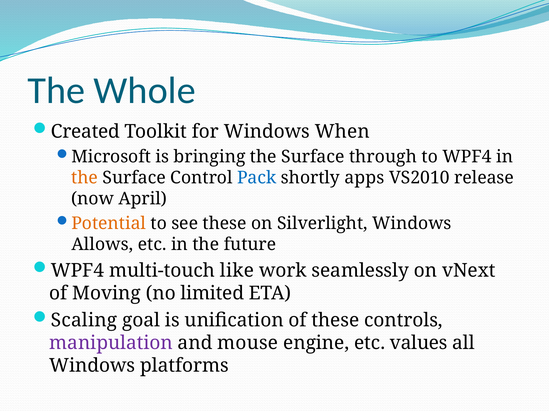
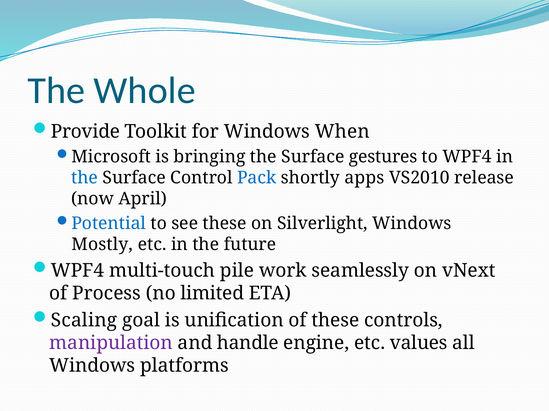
Created: Created -> Provide
through: through -> gestures
the at (85, 178) colour: orange -> blue
Potential colour: orange -> blue
Allows: Allows -> Mostly
like: like -> pile
Moving: Moving -> Process
mouse: mouse -> handle
